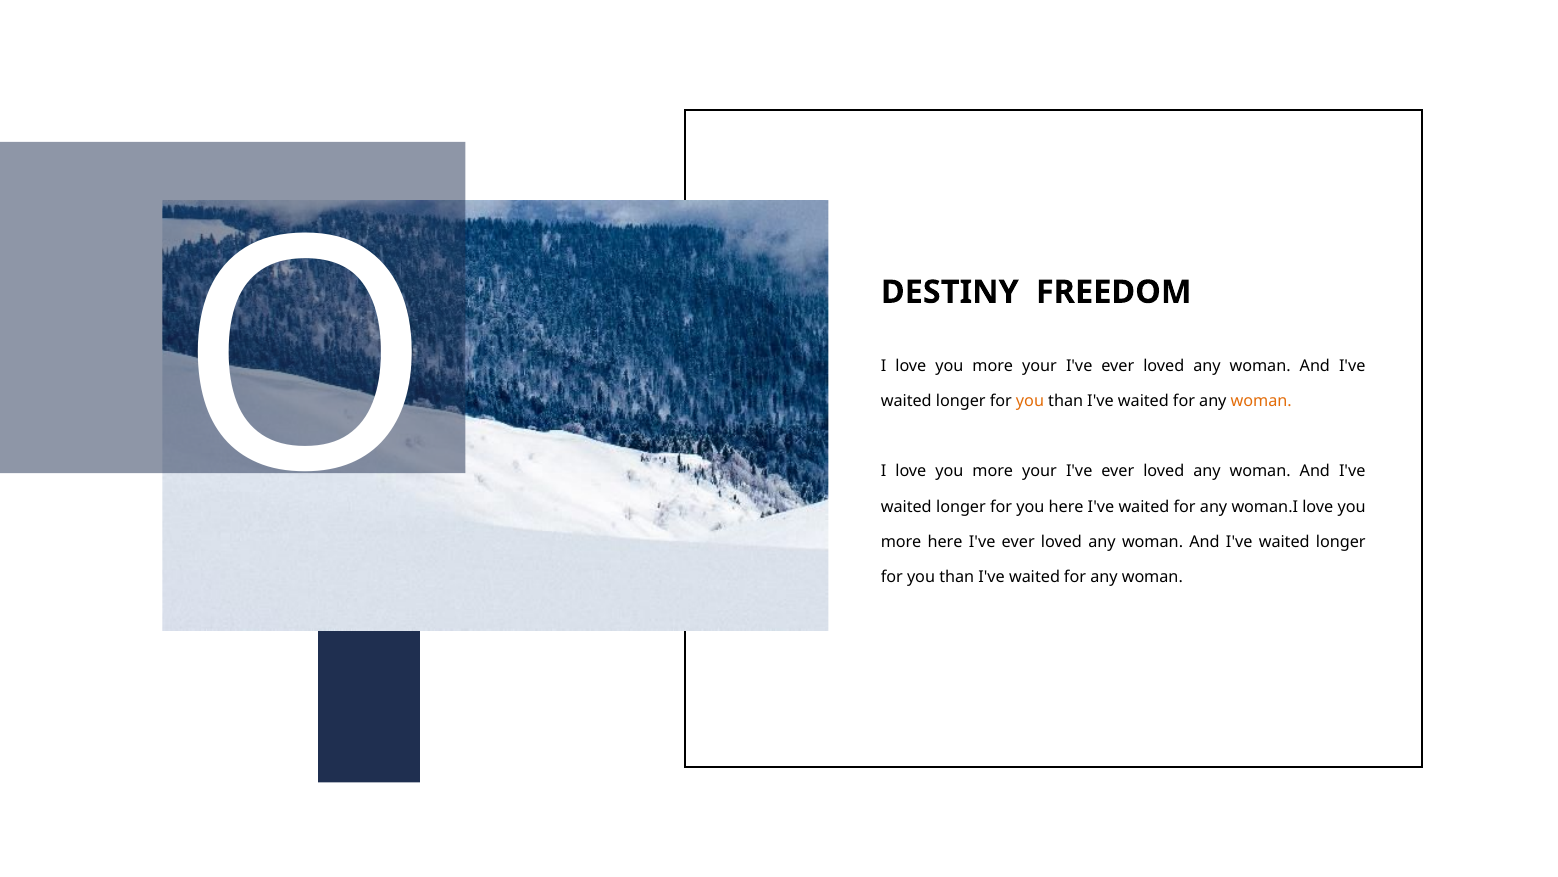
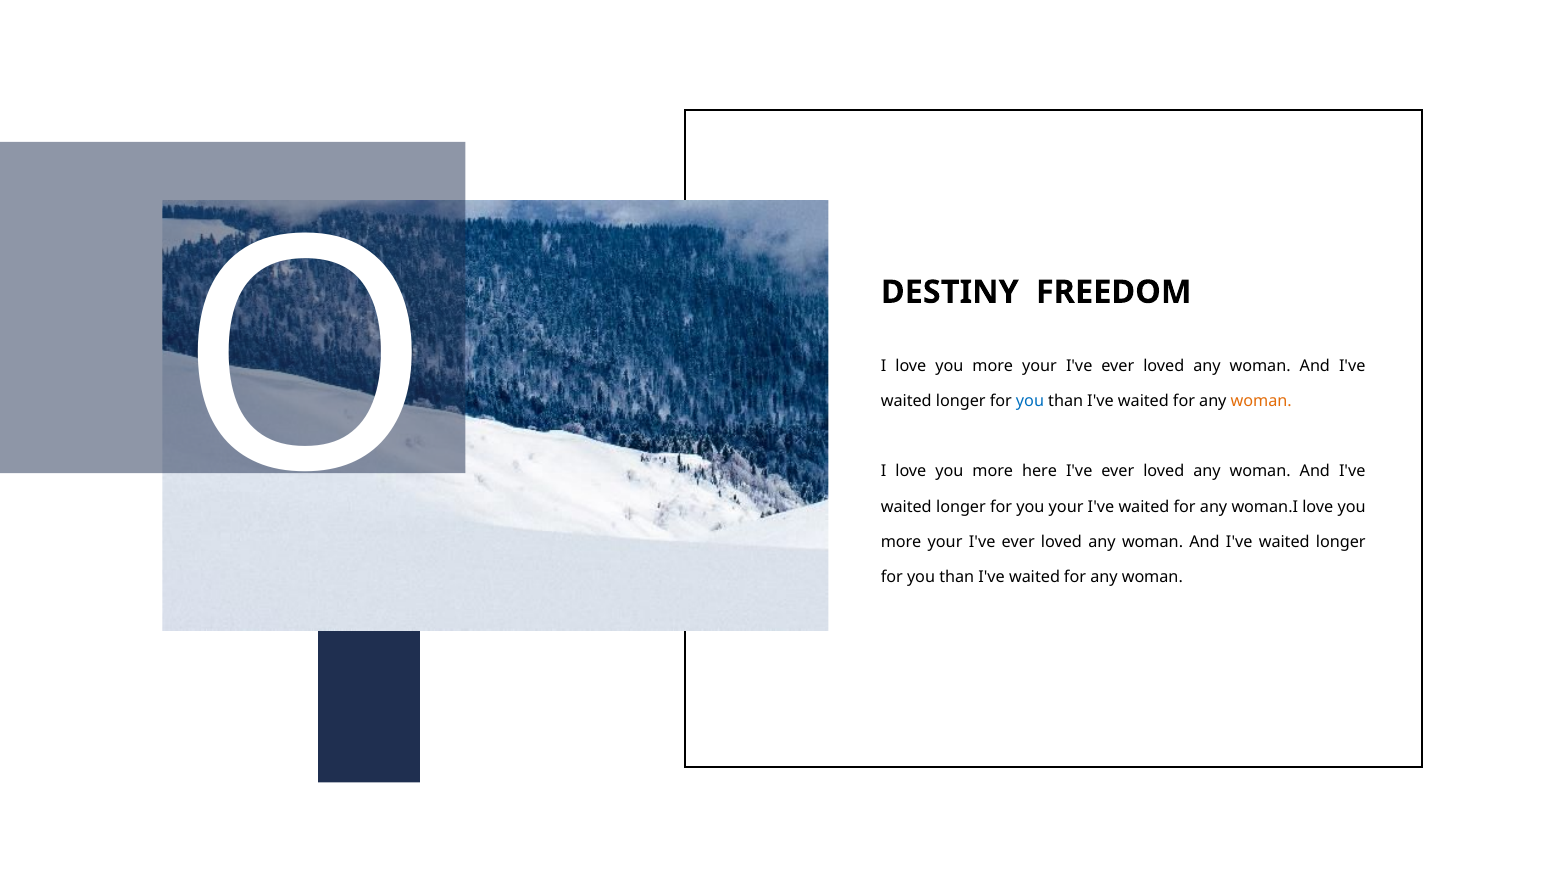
you at (1030, 401) colour: orange -> blue
your at (1039, 471): your -> here
you here: here -> your
here at (945, 541): here -> your
